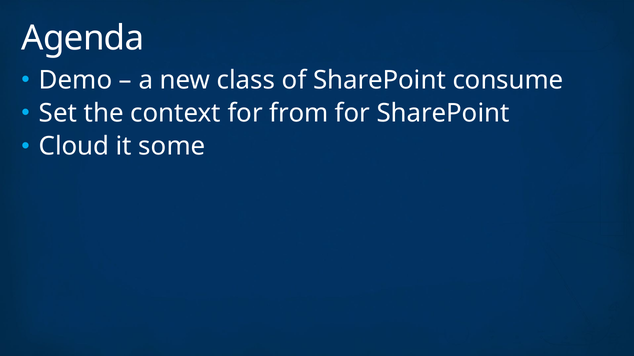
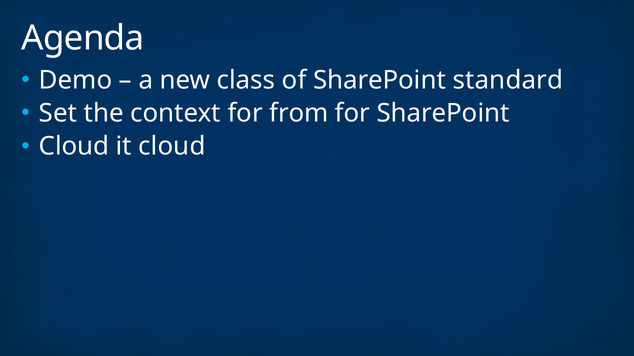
consume: consume -> standard
it some: some -> cloud
